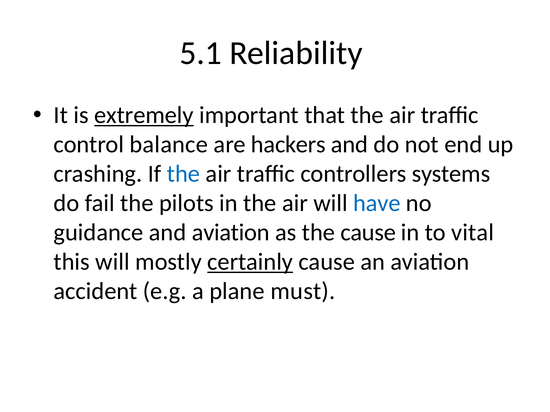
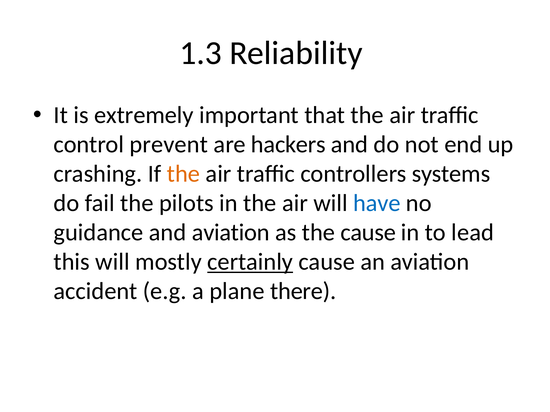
5.1: 5.1 -> 1.3
extremely underline: present -> none
balance: balance -> prevent
the at (183, 174) colour: blue -> orange
vital: vital -> lead
must: must -> there
